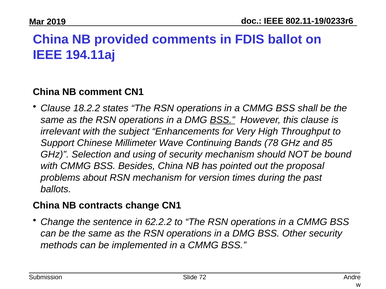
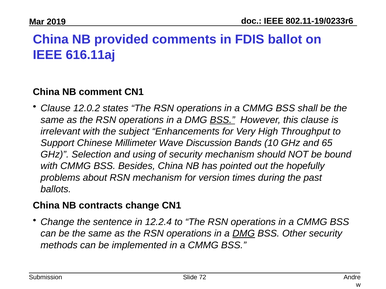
194.11aj: 194.11aj -> 616.11aj
18.2.2: 18.2.2 -> 12.0.2
Continuing: Continuing -> Discussion
78: 78 -> 10
85: 85 -> 65
proposal: proposal -> hopefully
62.2.2: 62.2.2 -> 12.2.4
DMG at (244, 234) underline: none -> present
